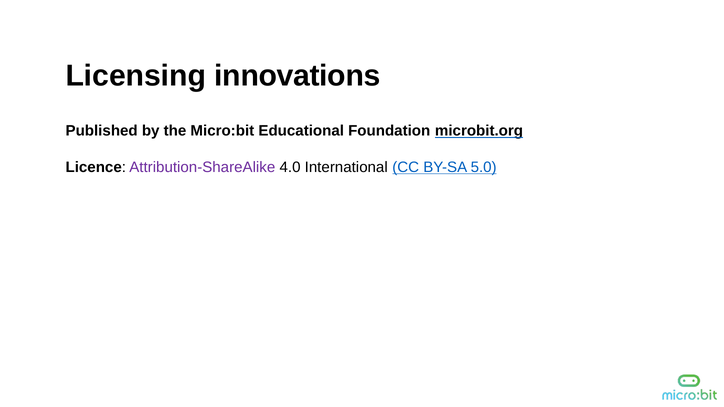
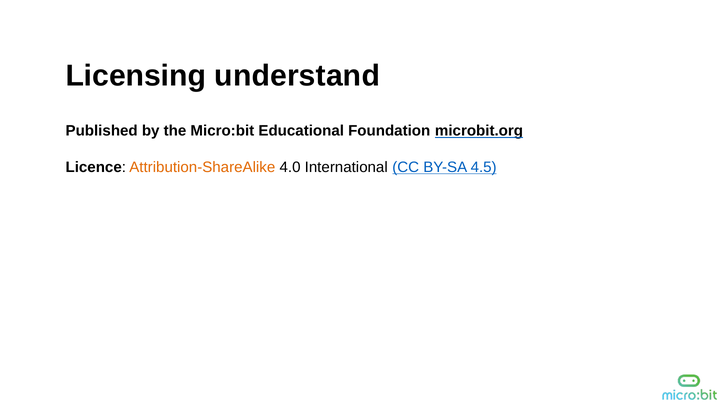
innovations: innovations -> understand
Attribution-ShareAlike colour: purple -> orange
5.0: 5.0 -> 4.5
